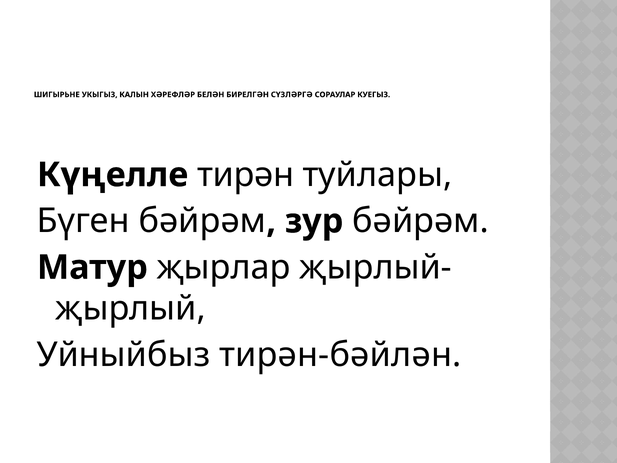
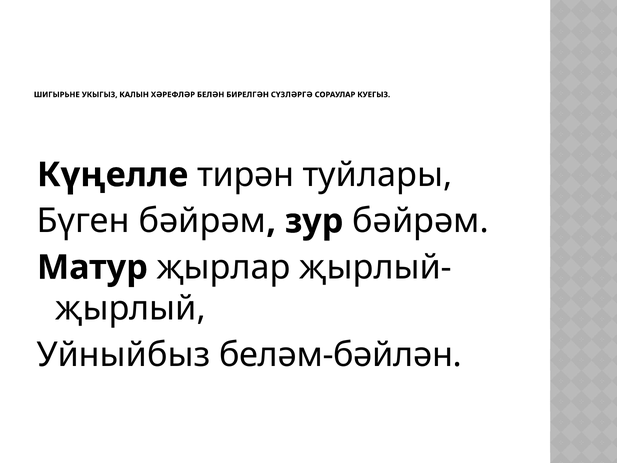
тирән-бәйлән: тирән-бәйлән -> беләм-бәйлән
